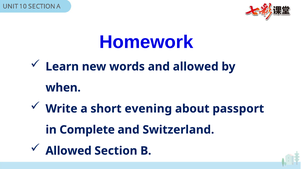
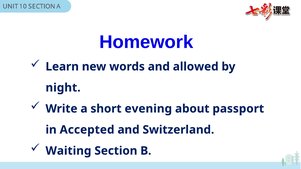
when: when -> night
Complete: Complete -> Accepted
Allowed at (69, 151): Allowed -> Waiting
